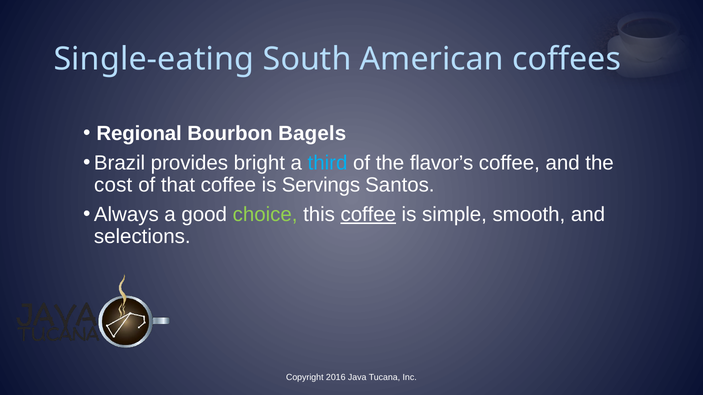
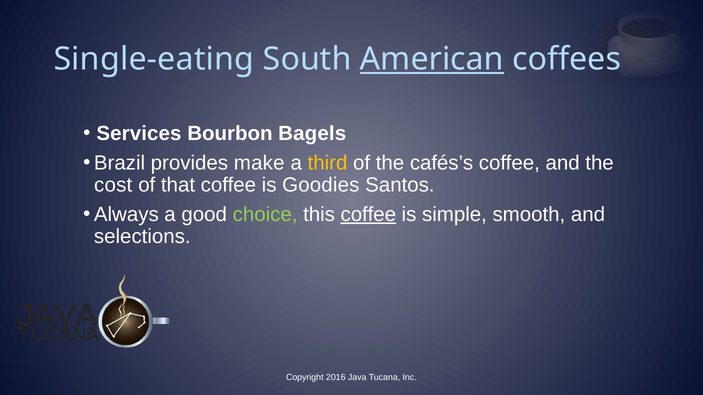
American underline: none -> present
Regional: Regional -> Services
bright: bright -> make
third colour: light blue -> yellow
flavor’s: flavor’s -> cafés’s
Servings: Servings -> Goodies
